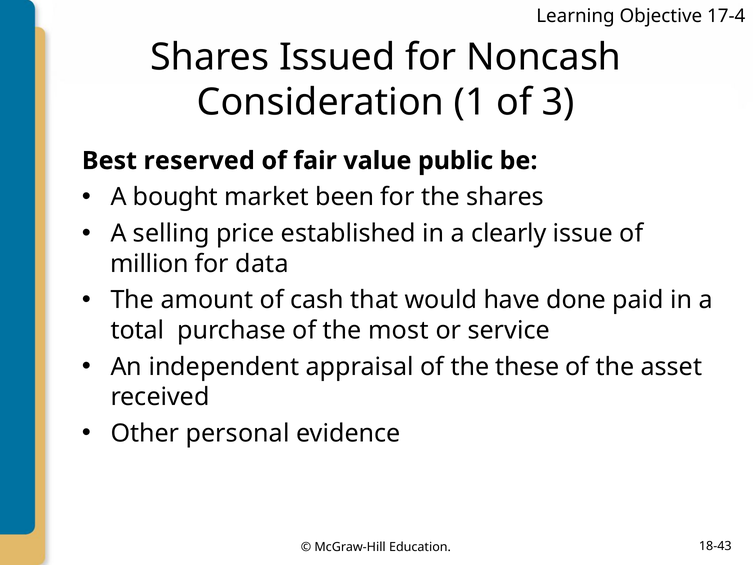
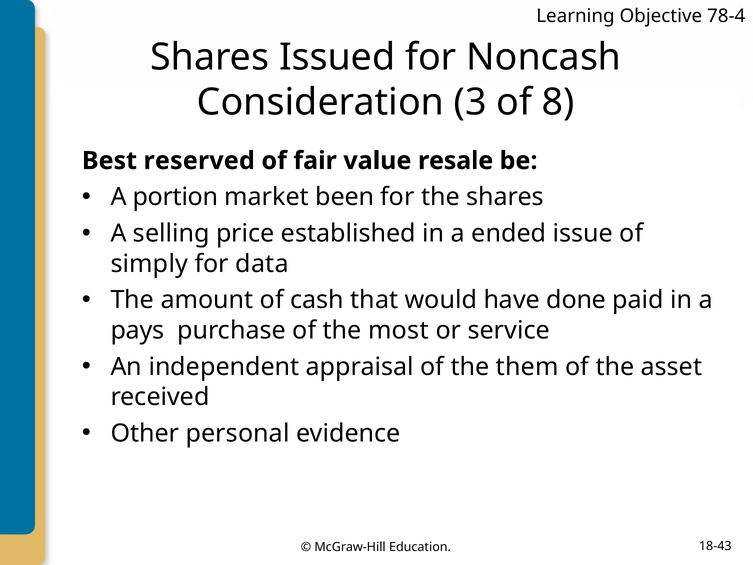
17-4: 17-4 -> 78-4
1: 1 -> 3
3: 3 -> 8
public: public -> resale
bought: bought -> portion
clearly: clearly -> ended
million: million -> simply
total: total -> pays
these: these -> them
